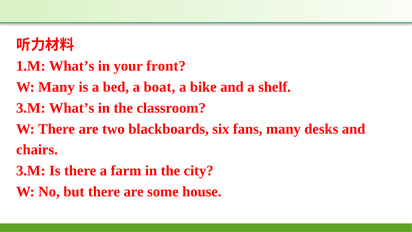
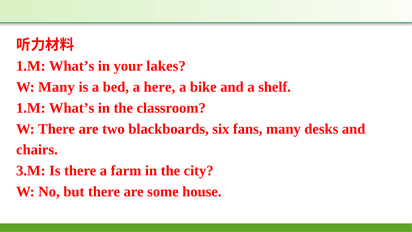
front: front -> lakes
boat: boat -> here
3.M at (31, 108): 3.M -> 1.M
